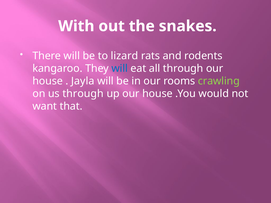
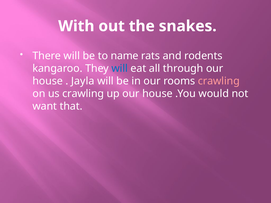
lizard: lizard -> name
crawling at (219, 81) colour: light green -> pink
us through: through -> crawling
